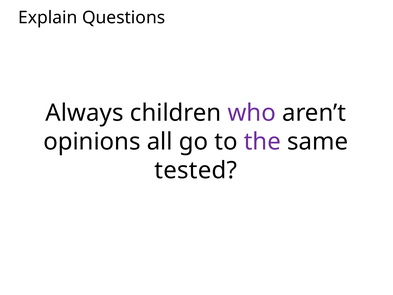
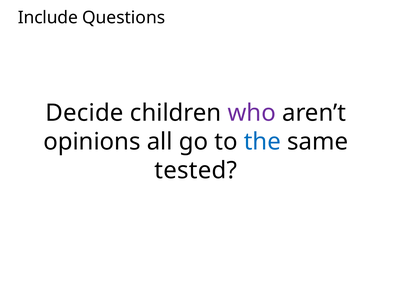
Explain: Explain -> Include
Always: Always -> Decide
the colour: purple -> blue
